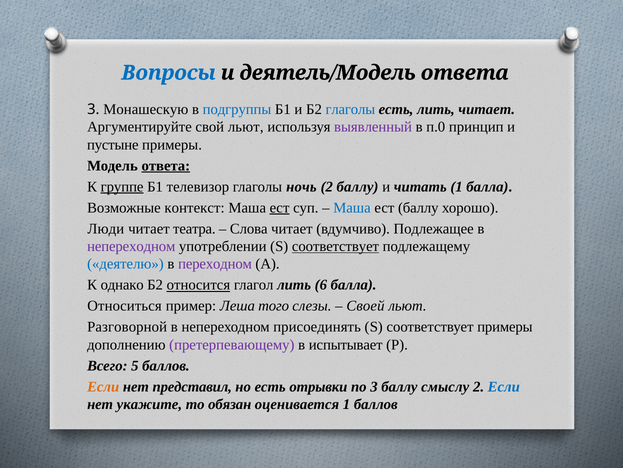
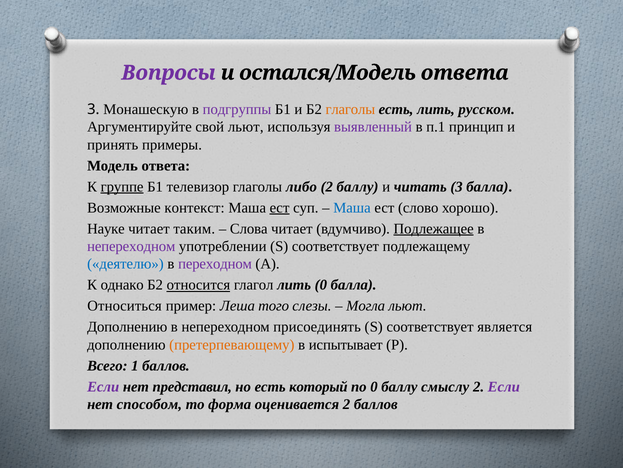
Вопросы colour: blue -> purple
деятель/Модель: деятель/Модель -> остался/Модель
подгруппы colour: blue -> purple
глаголы at (350, 109) colour: blue -> orange
лить читает: читает -> русском
п.0: п.0 -> п.1
пустыне: пустыне -> принять
ответа at (166, 165) underline: present -> none
ночь: ночь -> либо
читать 1: 1 -> 3
ест баллу: баллу -> слово
Люди: Люди -> Науке
театра: театра -> таким
Подлежащее underline: none -> present
соответствует at (335, 246) underline: present -> none
лить 6: 6 -> 0
Своей: Своей -> Могла
Разговорной at (127, 326): Разговорной -> Дополнению
соответствует примеры: примеры -> является
претерпевающему colour: purple -> orange
5: 5 -> 1
Если at (103, 386) colour: orange -> purple
отрывки: отрывки -> который
по 3: 3 -> 0
Если at (504, 386) colour: blue -> purple
укажите: укажите -> способом
обязан: обязан -> форма
оценивается 1: 1 -> 2
